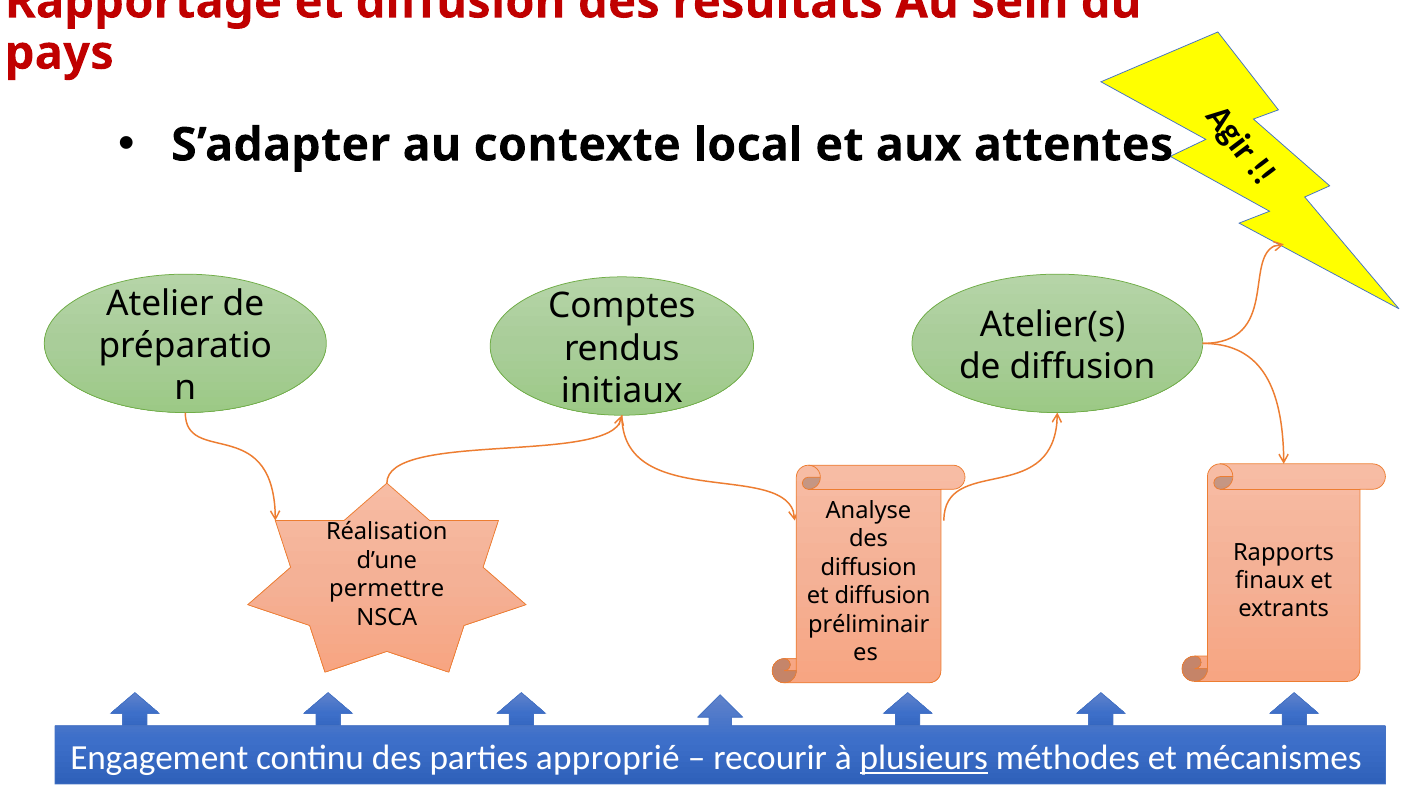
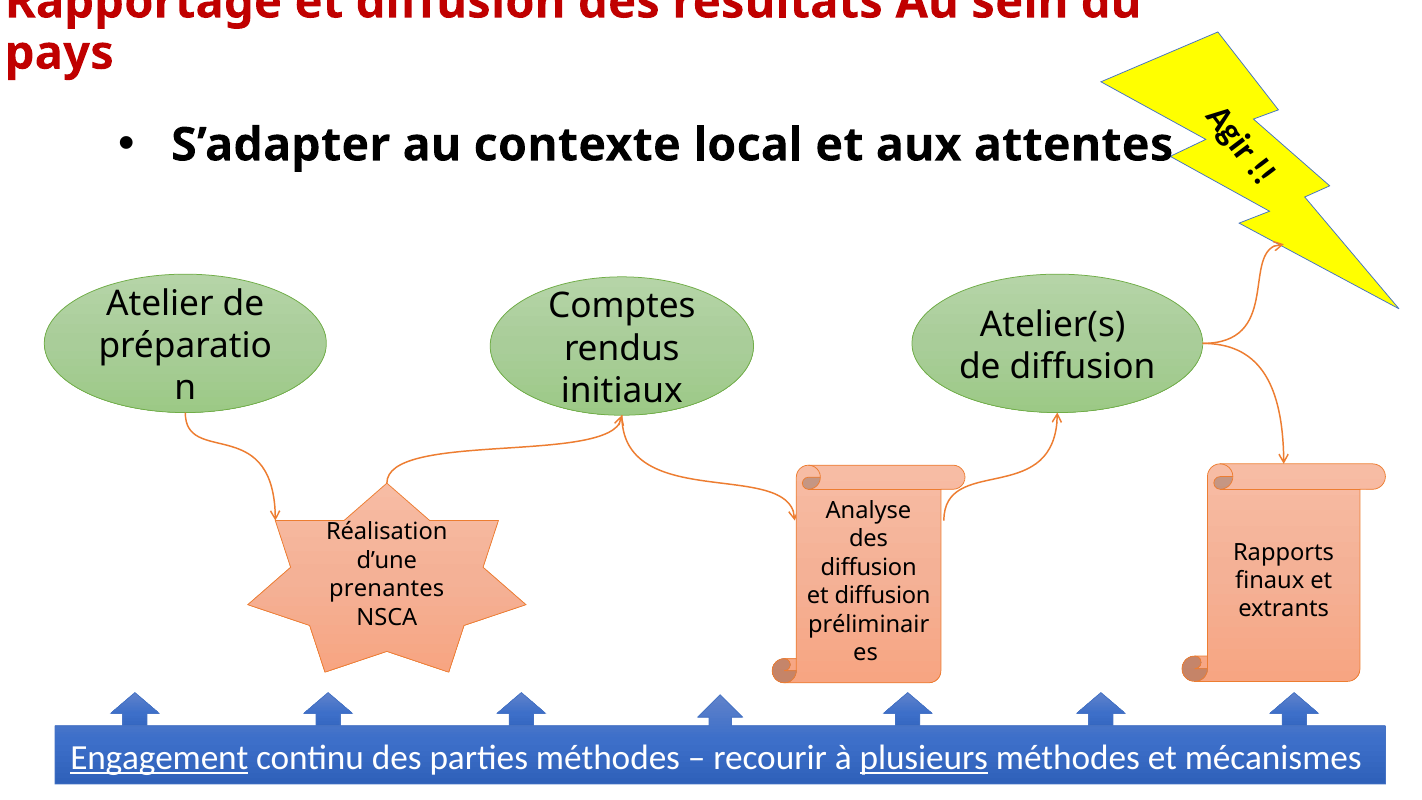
permettre: permettre -> prenantes
Engagement underline: none -> present
parties approprié: approprié -> méthodes
